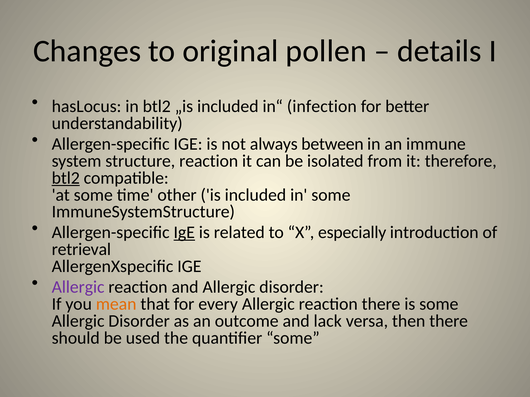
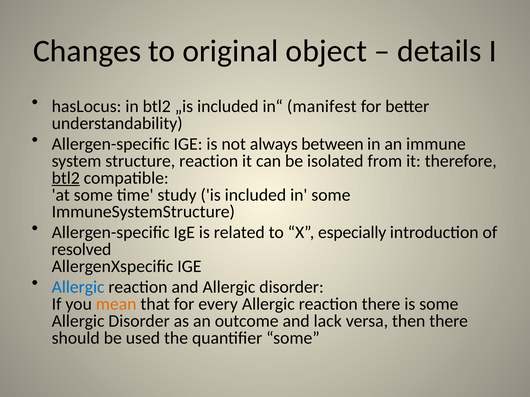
pollen: pollen -> object
infection: infection -> manifest
other: other -> study
IgE at (184, 233) underline: present -> none
retrieval: retrieval -> resolved
Allergic at (78, 287) colour: purple -> blue
